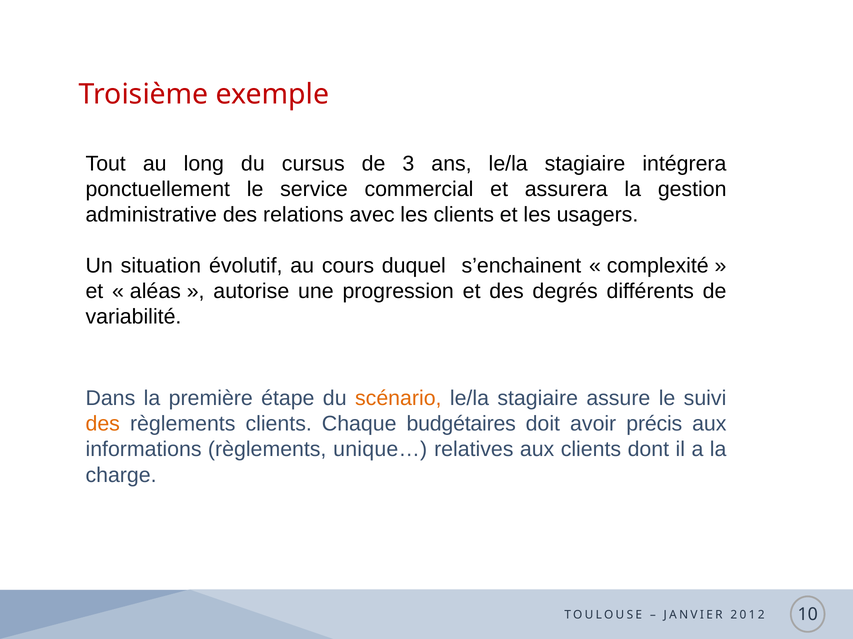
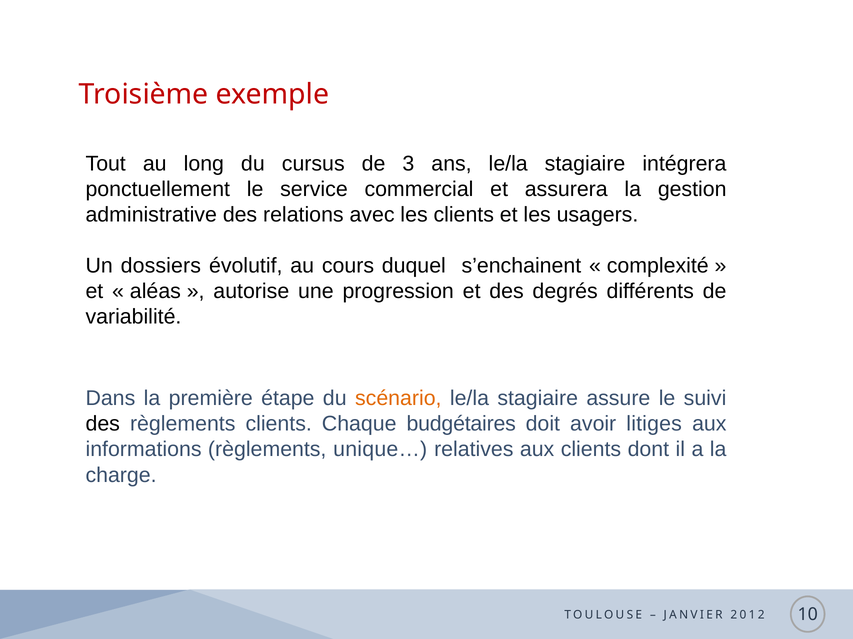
situation: situation -> dossiers
des at (103, 424) colour: orange -> black
précis: précis -> litiges
